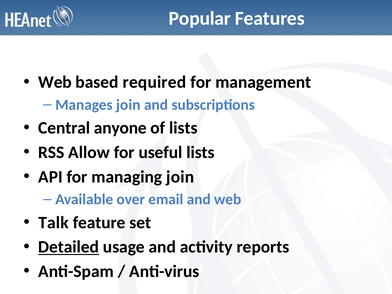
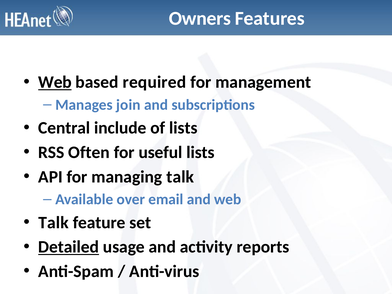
Popular: Popular -> Owners
Web at (55, 82) underline: none -> present
anyone: anyone -> include
Allow: Allow -> Often
managing join: join -> talk
